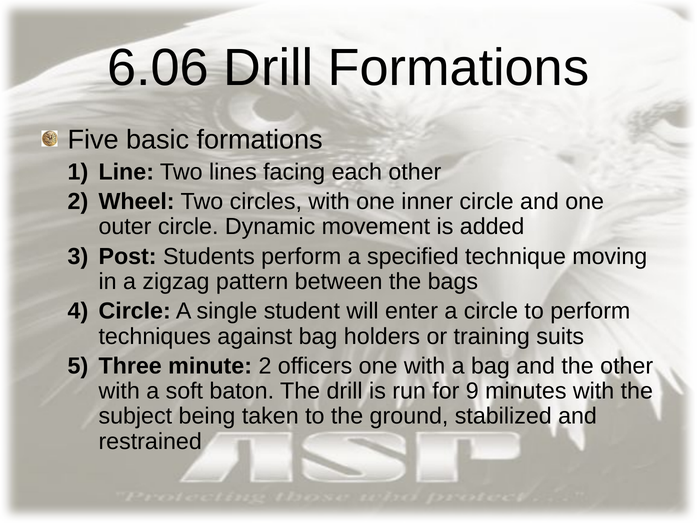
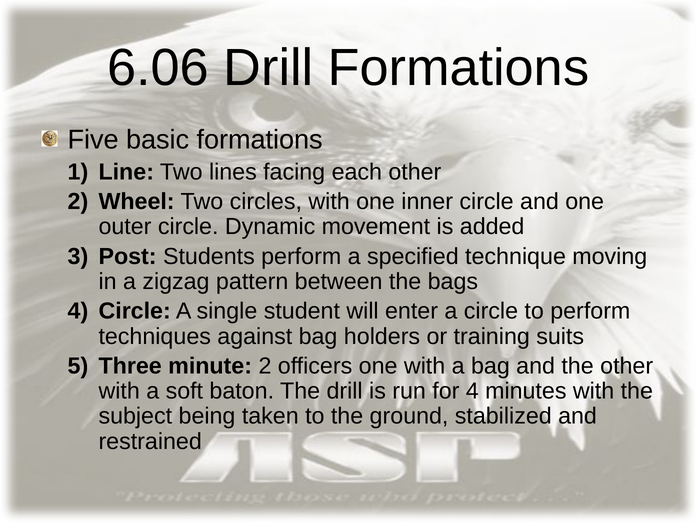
for 9: 9 -> 4
